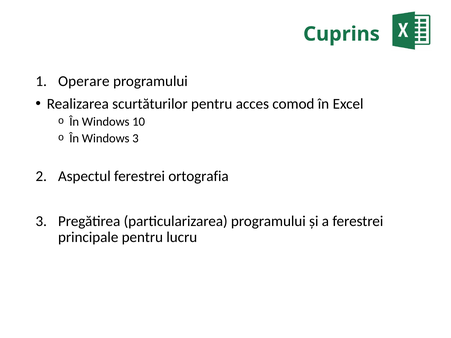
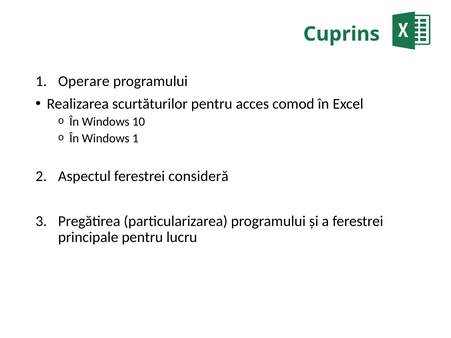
Windows 3: 3 -> 1
ortografia: ortografia -> consideră
